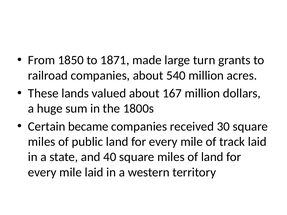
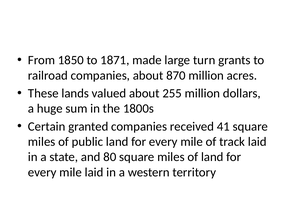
540: 540 -> 870
167: 167 -> 255
became: became -> granted
30: 30 -> 41
40: 40 -> 80
